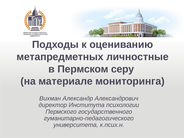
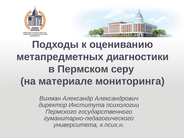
личностные: личностные -> диагностики
